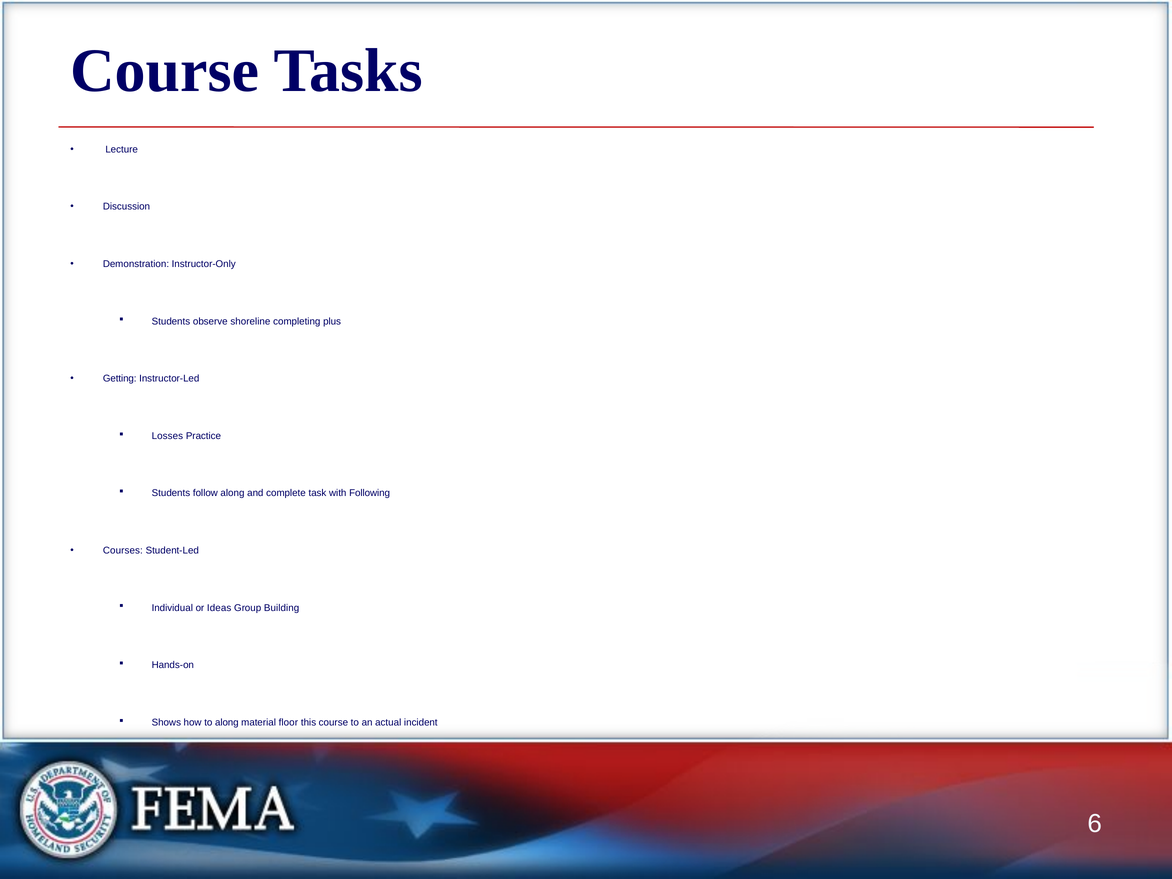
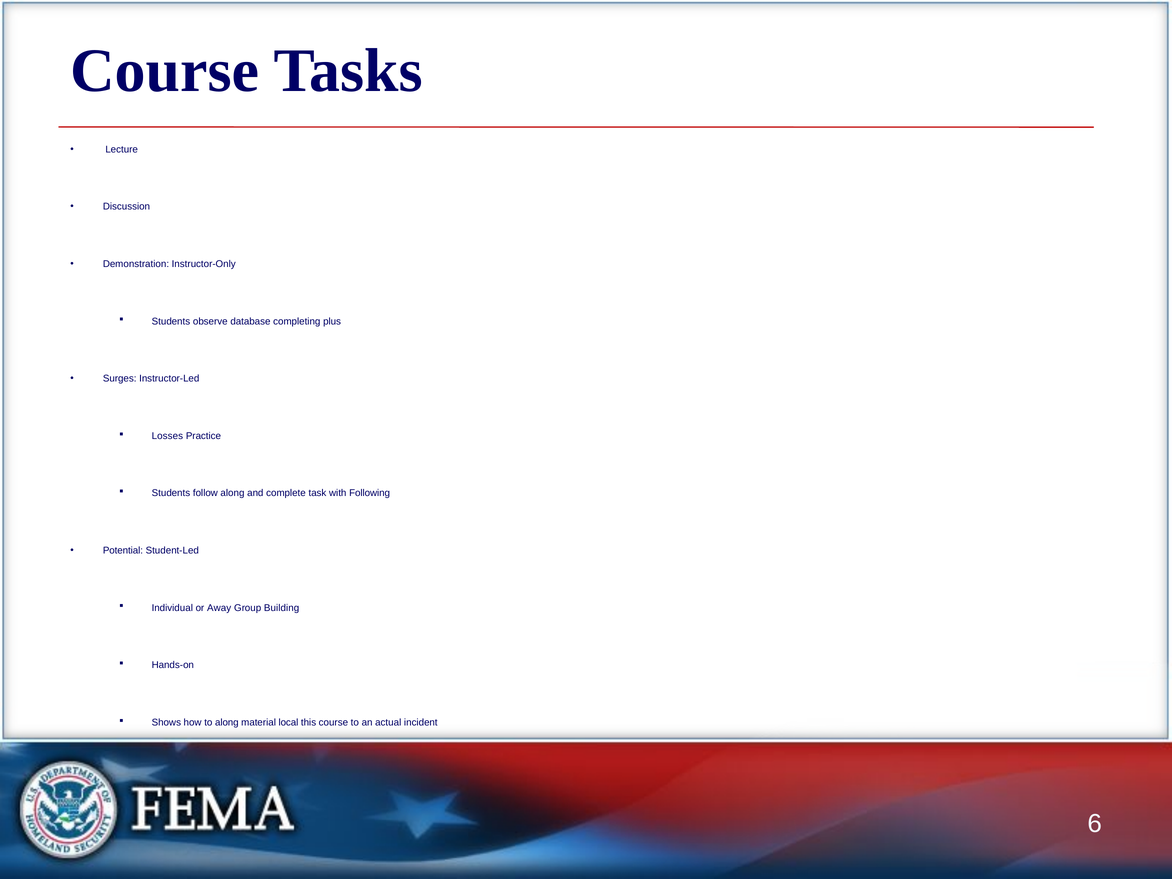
shoreline: shoreline -> database
Getting: Getting -> Surges
Courses: Courses -> Potential
Ideas: Ideas -> Away
floor: floor -> local
